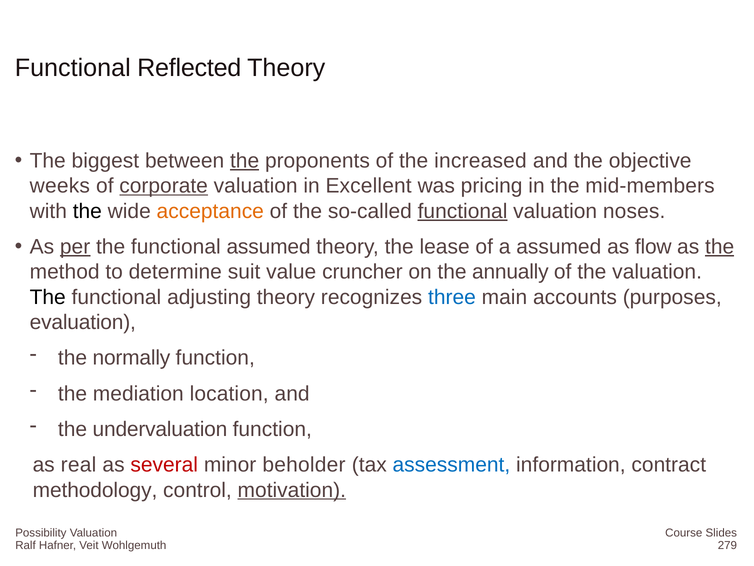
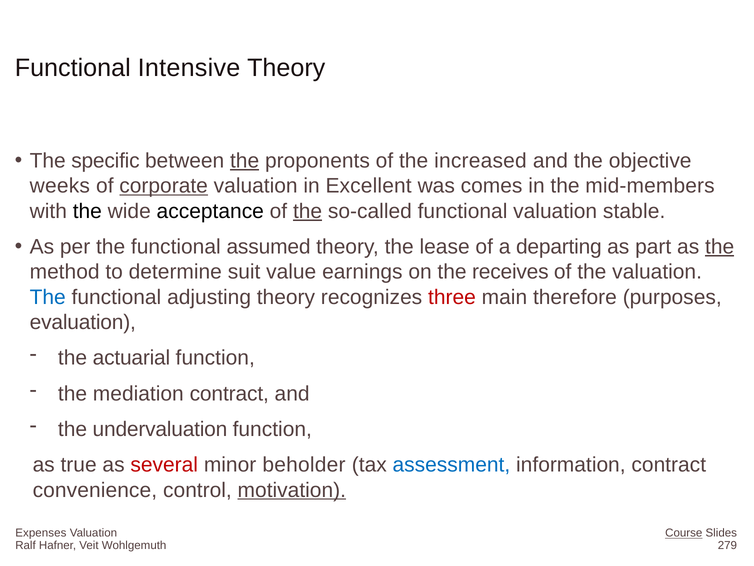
Reflected: Reflected -> Intensive
biggest: biggest -> specific
pricing: pricing -> comes
acceptance colour: orange -> black
the at (308, 211) underline: none -> present
functional at (463, 211) underline: present -> none
noses: noses -> stable
per underline: present -> none
a assumed: assumed -> departing
flow: flow -> part
cruncher: cruncher -> earnings
annually: annually -> receives
The at (48, 297) colour: black -> blue
three colour: blue -> red
accounts: accounts -> therefore
normally: normally -> actuarial
mediation location: location -> contract
real: real -> true
methodology: methodology -> convenience
Possibility: Possibility -> Expenses
Course underline: none -> present
